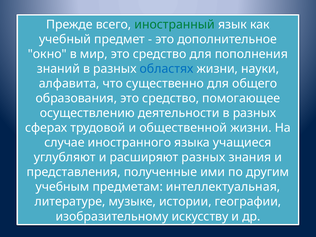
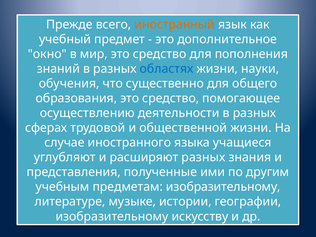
иностранный colour: green -> orange
алфавита: алфавита -> обучения
предметам интеллектуальная: интеллектуальная -> изобразительному
